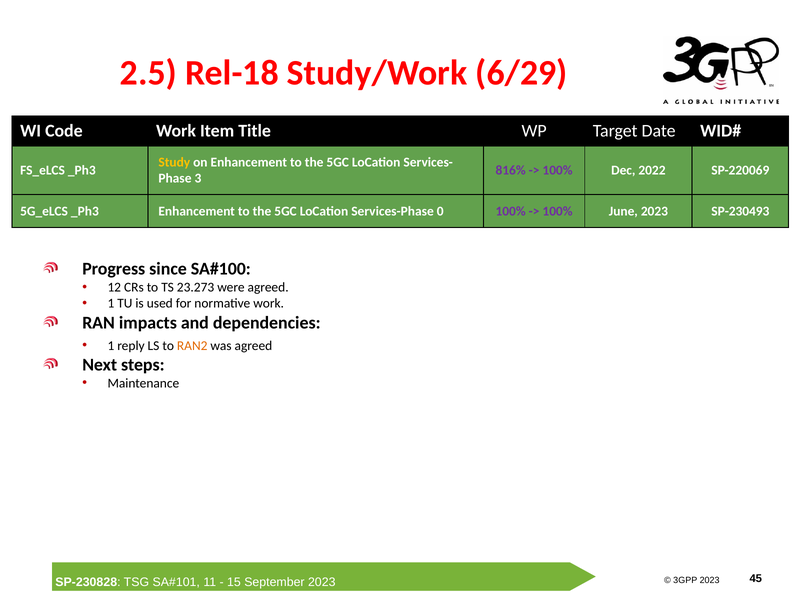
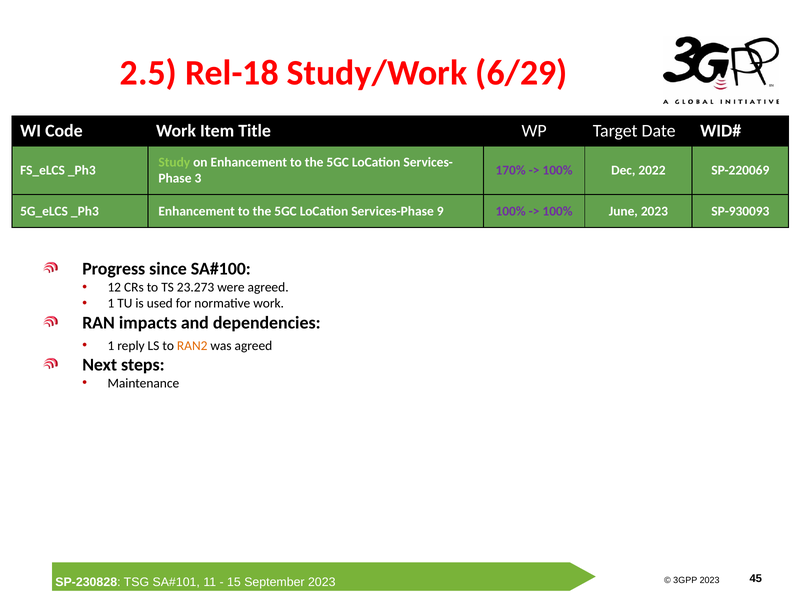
Study colour: yellow -> light green
816%: 816% -> 170%
0: 0 -> 9
SP-230493: SP-230493 -> SP-930093
